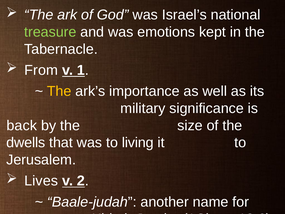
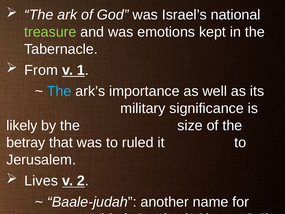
The at (59, 91) colour: yellow -> light blue
back: back -> likely
dwells: dwells -> betray
living: living -> ruled
